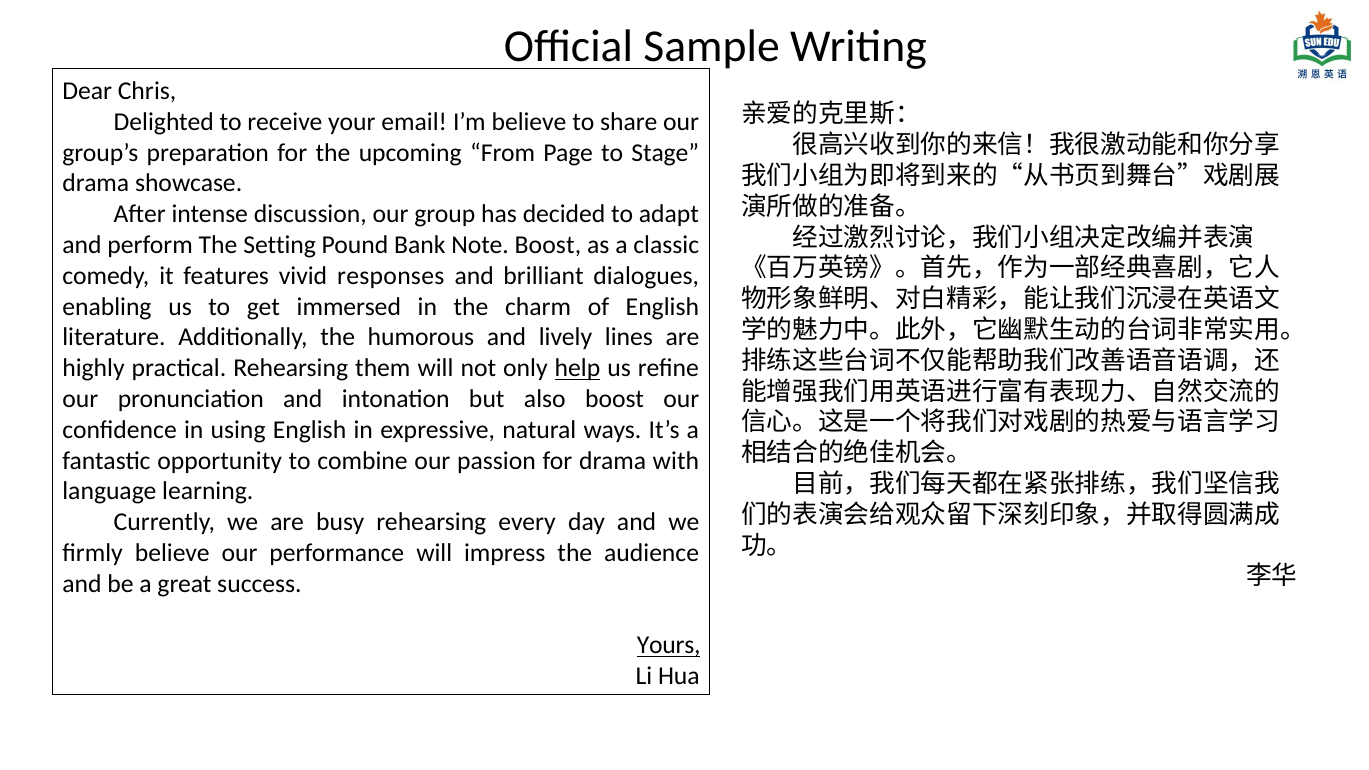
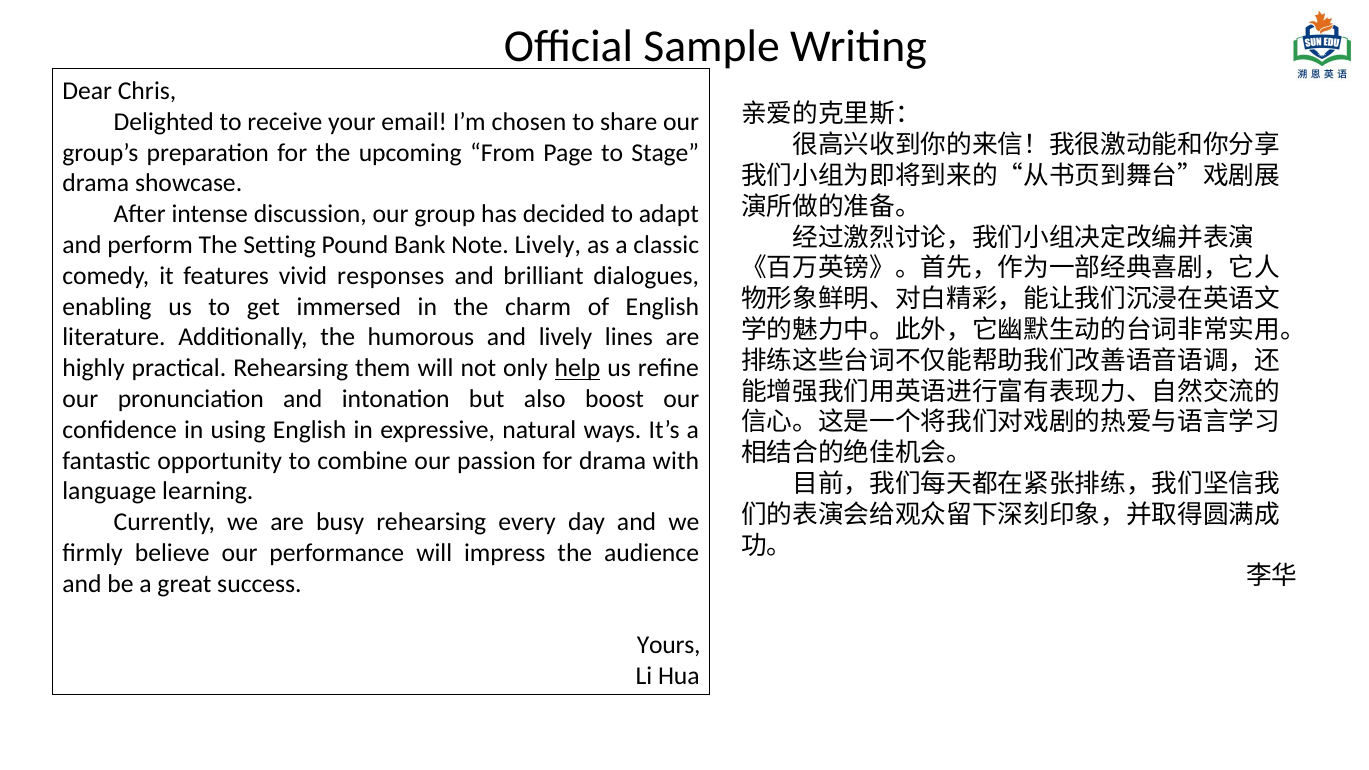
I’m believe: believe -> chosen
Note Boost: Boost -> Lively
Yours underline: present -> none
